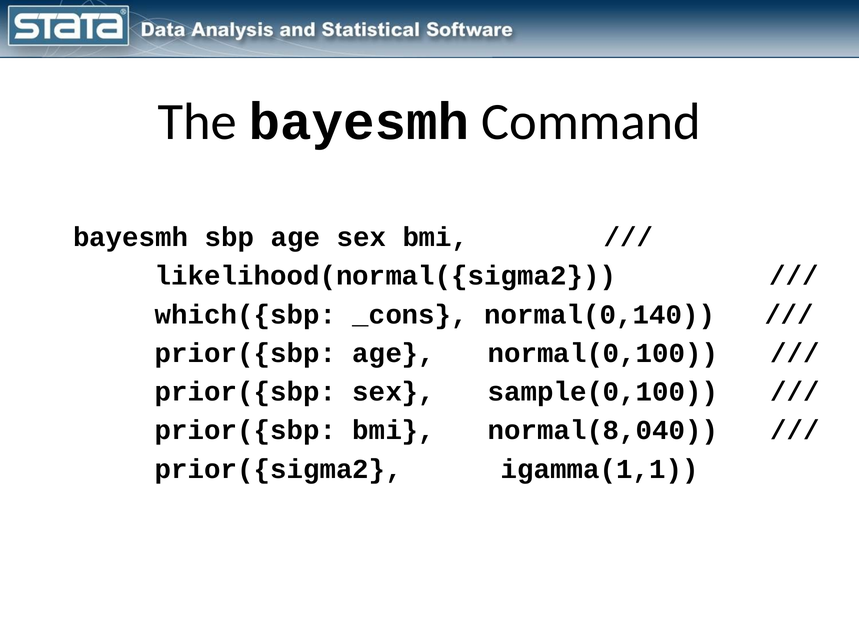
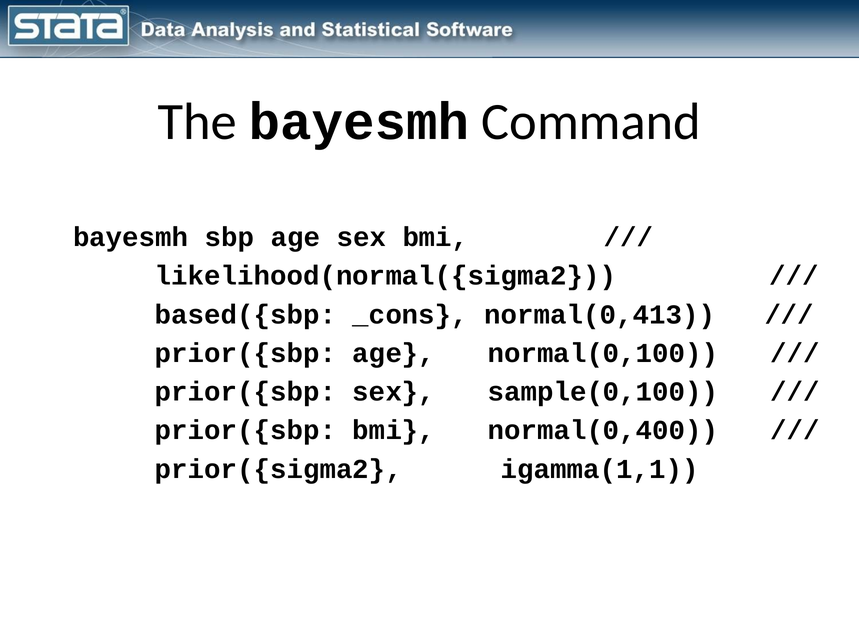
which({sbp: which({sbp -> based({sbp
normal(0,140: normal(0,140 -> normal(0,413
normal(8,040: normal(8,040 -> normal(0,400
